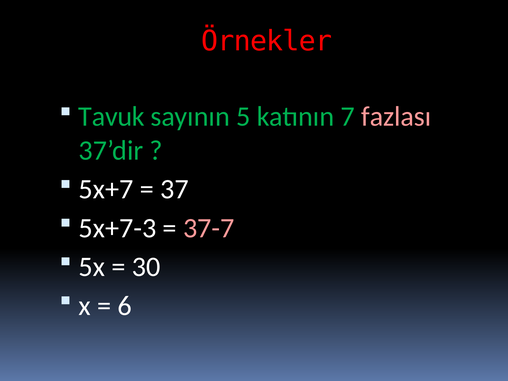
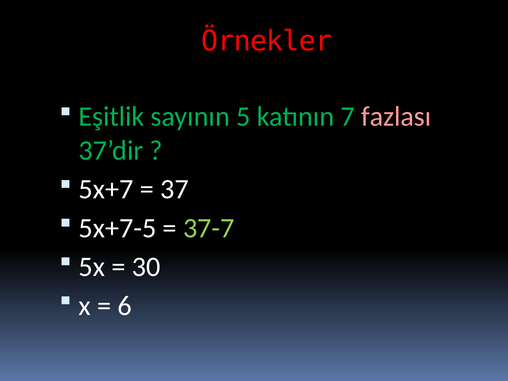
Tavuk: Tavuk -> Eşitlik
5x+7-3: 5x+7-3 -> 5x+7-5
37-7 colour: pink -> light green
